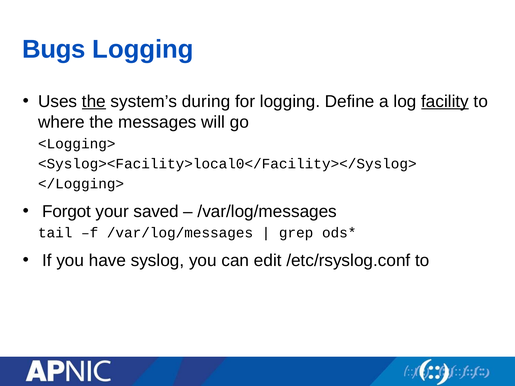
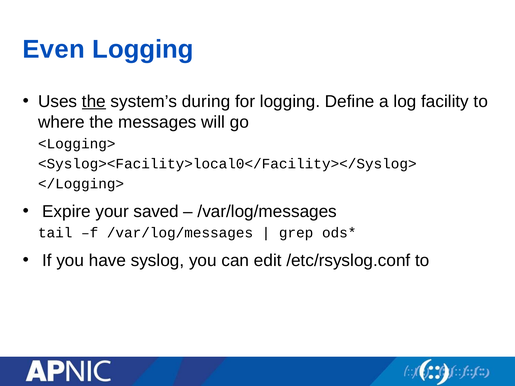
Bugs: Bugs -> Even
facility underline: present -> none
Forgot: Forgot -> Expire
